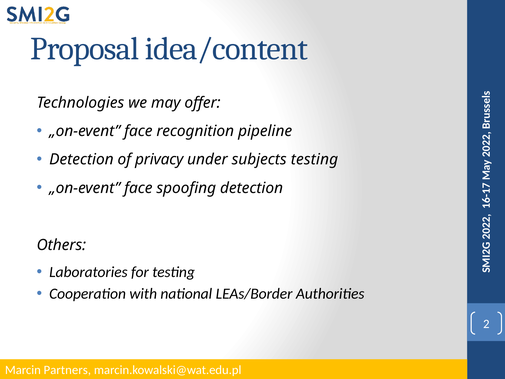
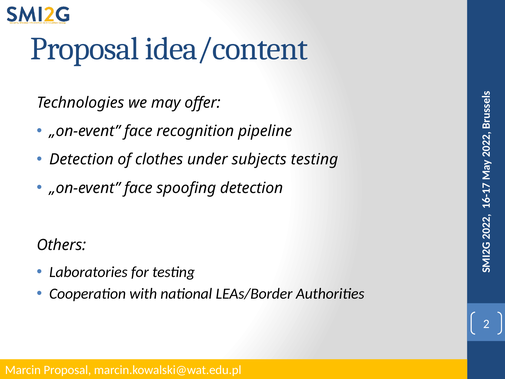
privacy: privacy -> clothes
Marcin Partners: Partners -> Proposal
